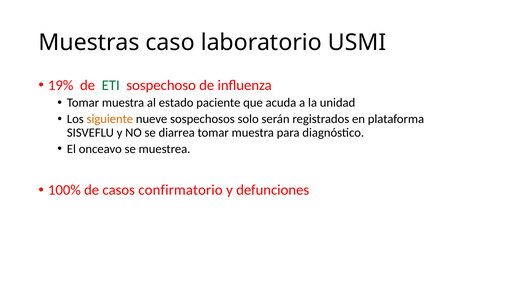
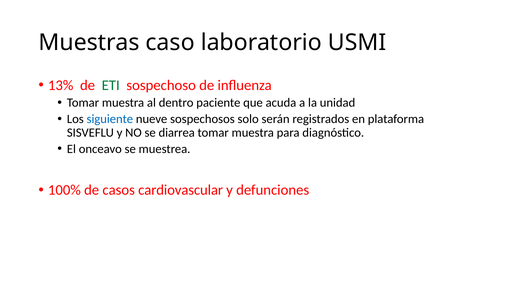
19%: 19% -> 13%
estado: estado -> dentro
siguiente colour: orange -> blue
confirmatorio: confirmatorio -> cardiovascular
